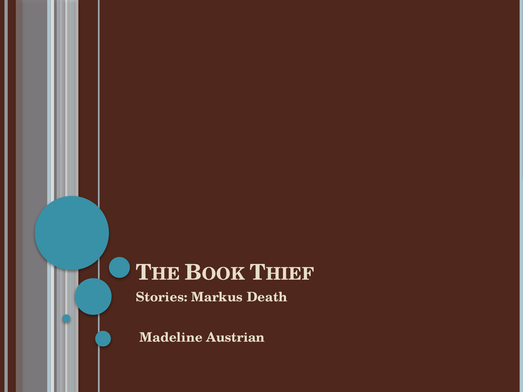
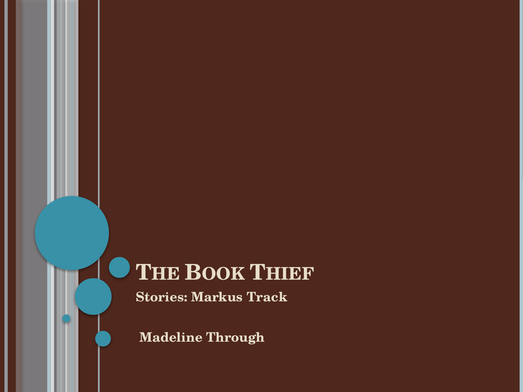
Death: Death -> Track
Austrian: Austrian -> Through
